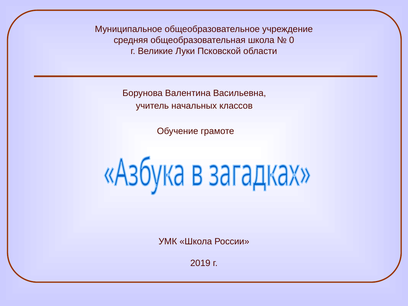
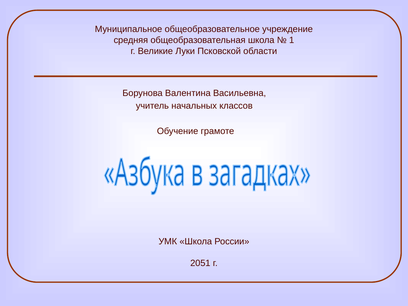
0: 0 -> 1
2019: 2019 -> 2051
